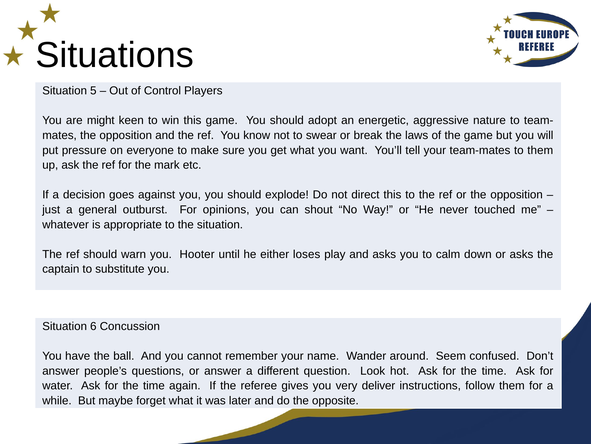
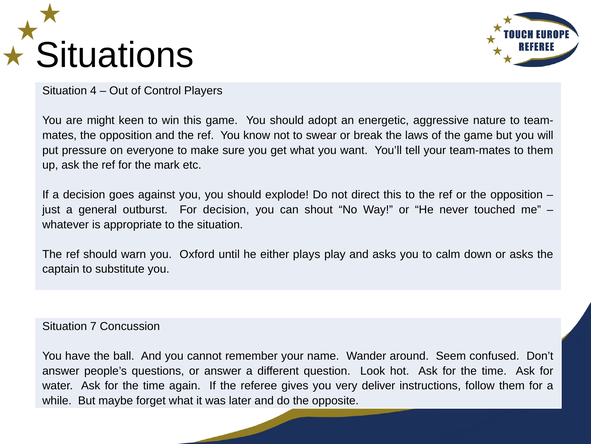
5: 5 -> 4
For opinions: opinions -> decision
Hooter: Hooter -> Oxford
loses: loses -> plays
6: 6 -> 7
